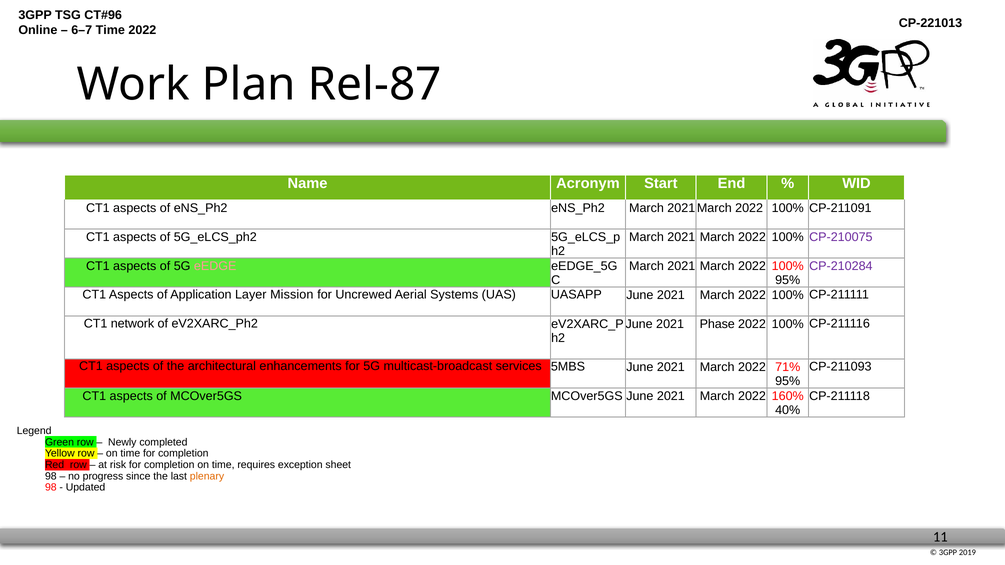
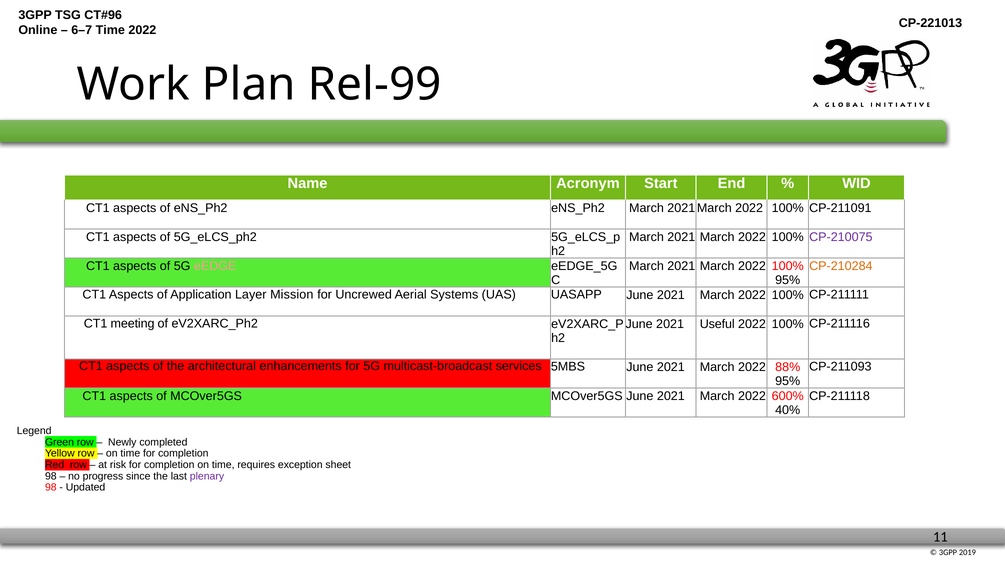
Rel-87: Rel-87 -> Rel-99
CP-210284 colour: purple -> orange
network: network -> meeting
Phase: Phase -> Useful
71%: 71% -> 88%
160%: 160% -> 600%
plenary colour: orange -> purple
